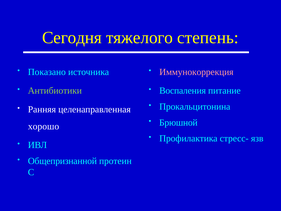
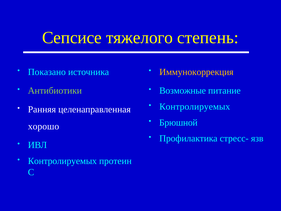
Сегодня: Сегодня -> Сепсисе
Иммунокоррекция colour: pink -> yellow
Воспаления: Воспаления -> Возможные
Прокальцитонина at (195, 106): Прокальцитонина -> Контролируемых
Общепризнанной at (62, 161): Общепризнанной -> Контролируемых
